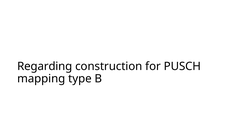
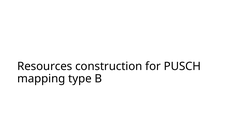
Regarding: Regarding -> Resources
